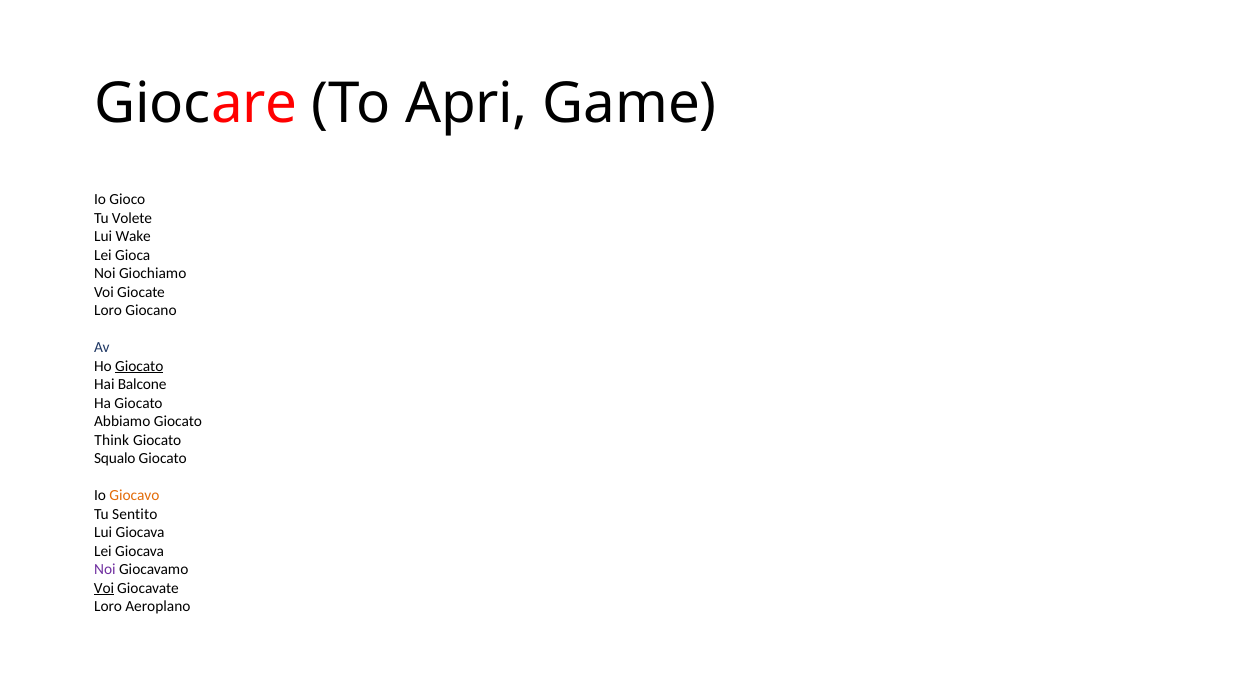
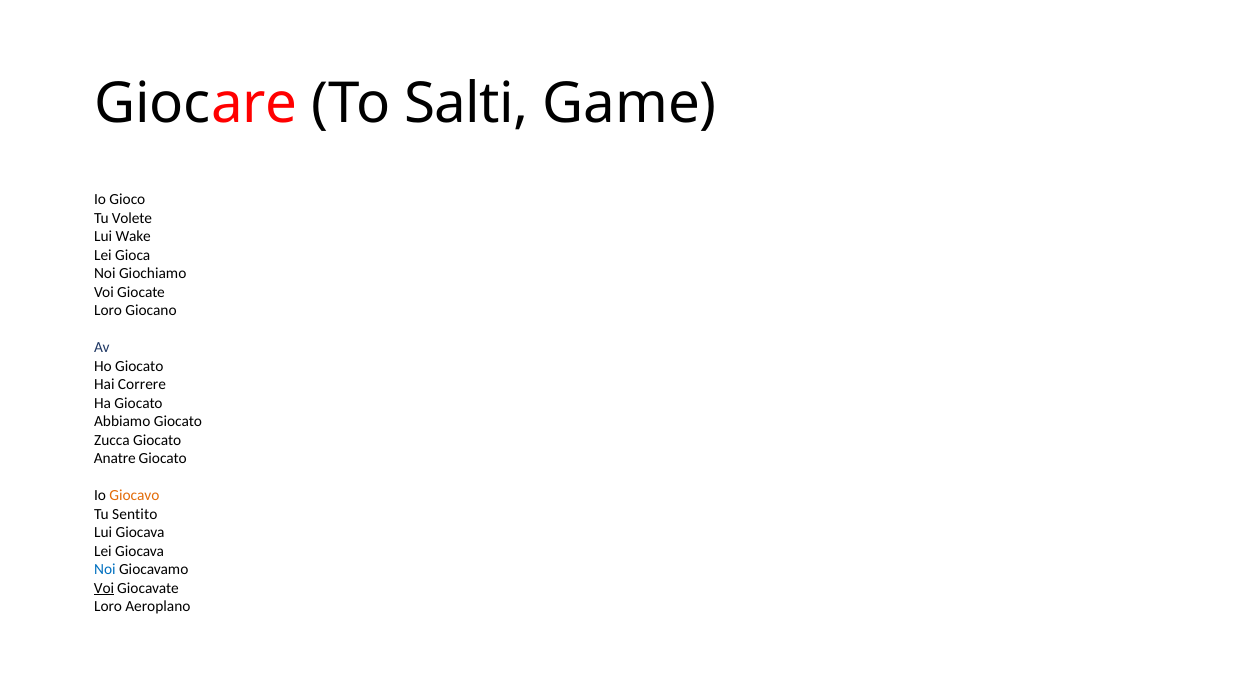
Apri: Apri -> Salti
Giocato at (139, 366) underline: present -> none
Balcone: Balcone -> Correre
Think: Think -> Zucca
Squalo: Squalo -> Anatre
Noi at (105, 570) colour: purple -> blue
